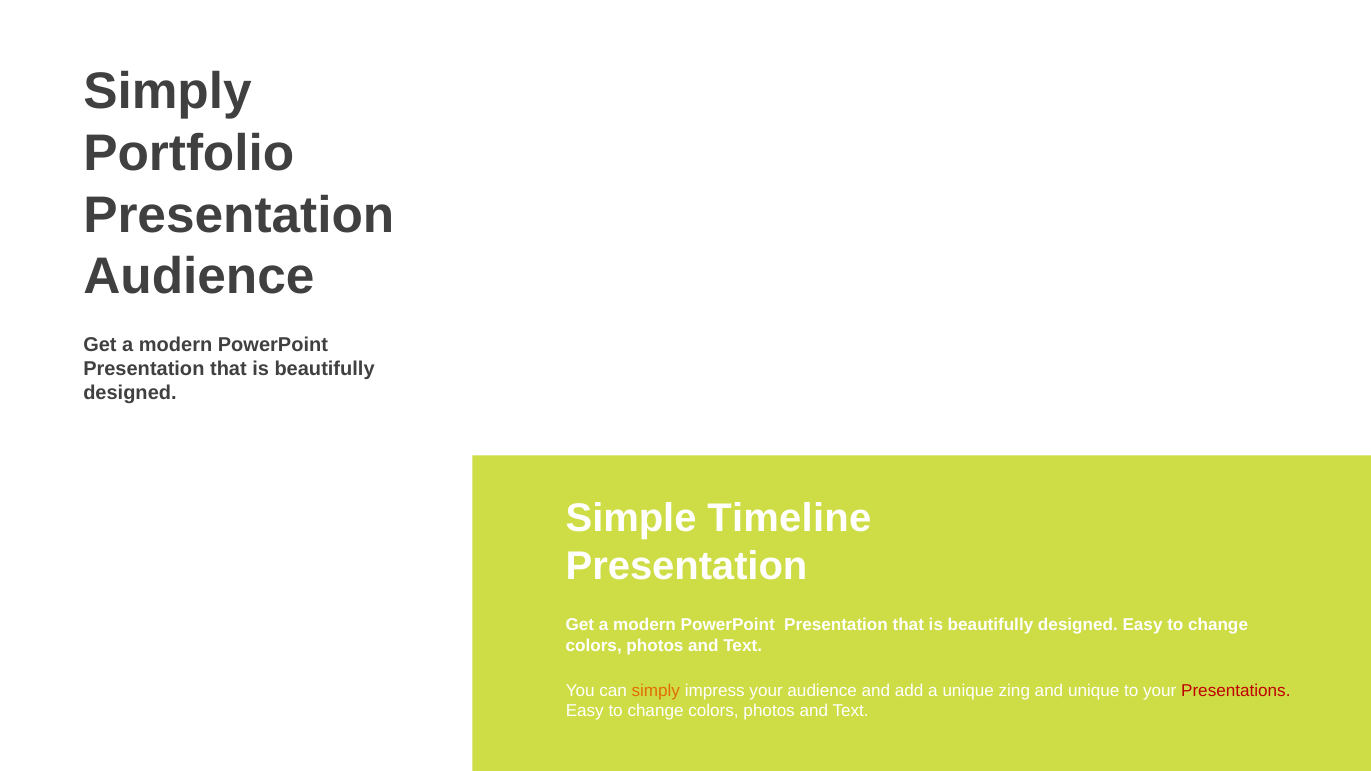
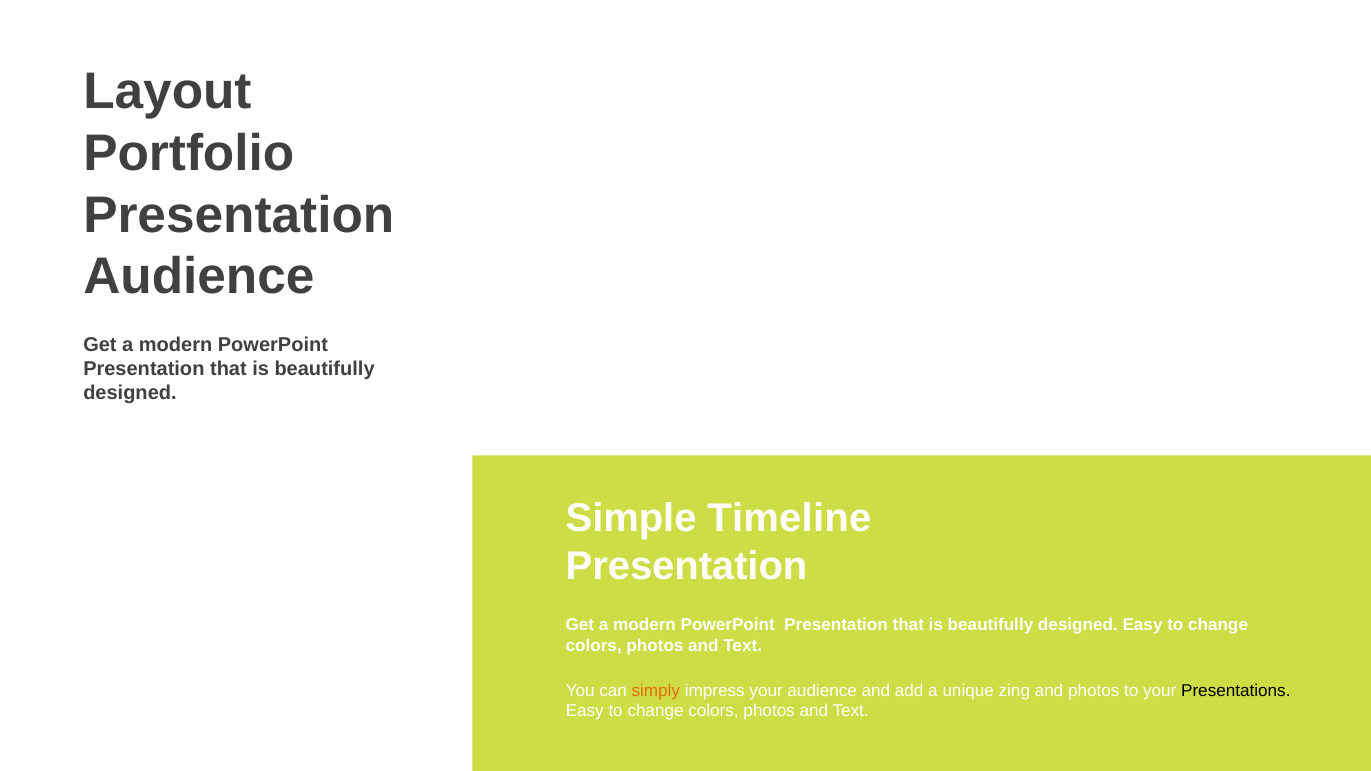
Simply at (167, 92): Simply -> Layout
and unique: unique -> photos
Presentations colour: red -> black
